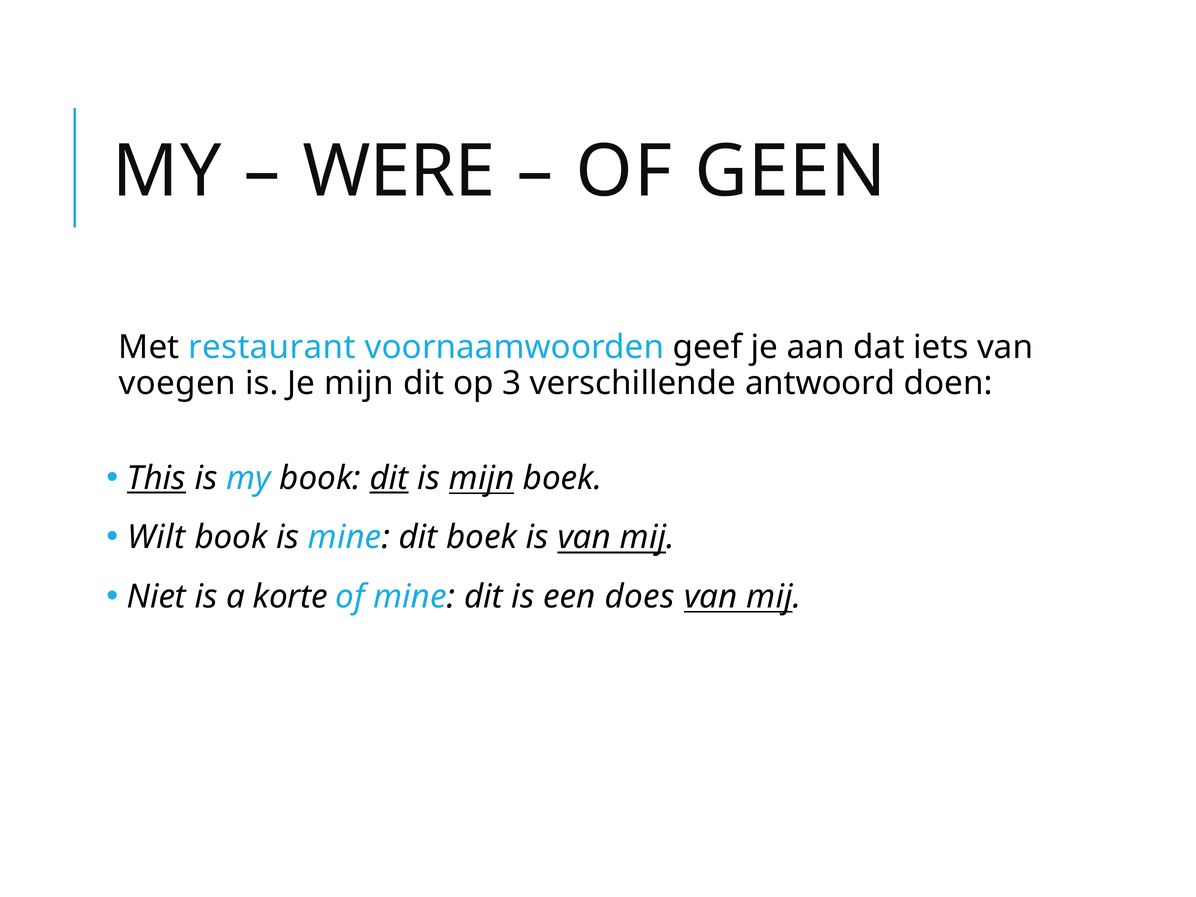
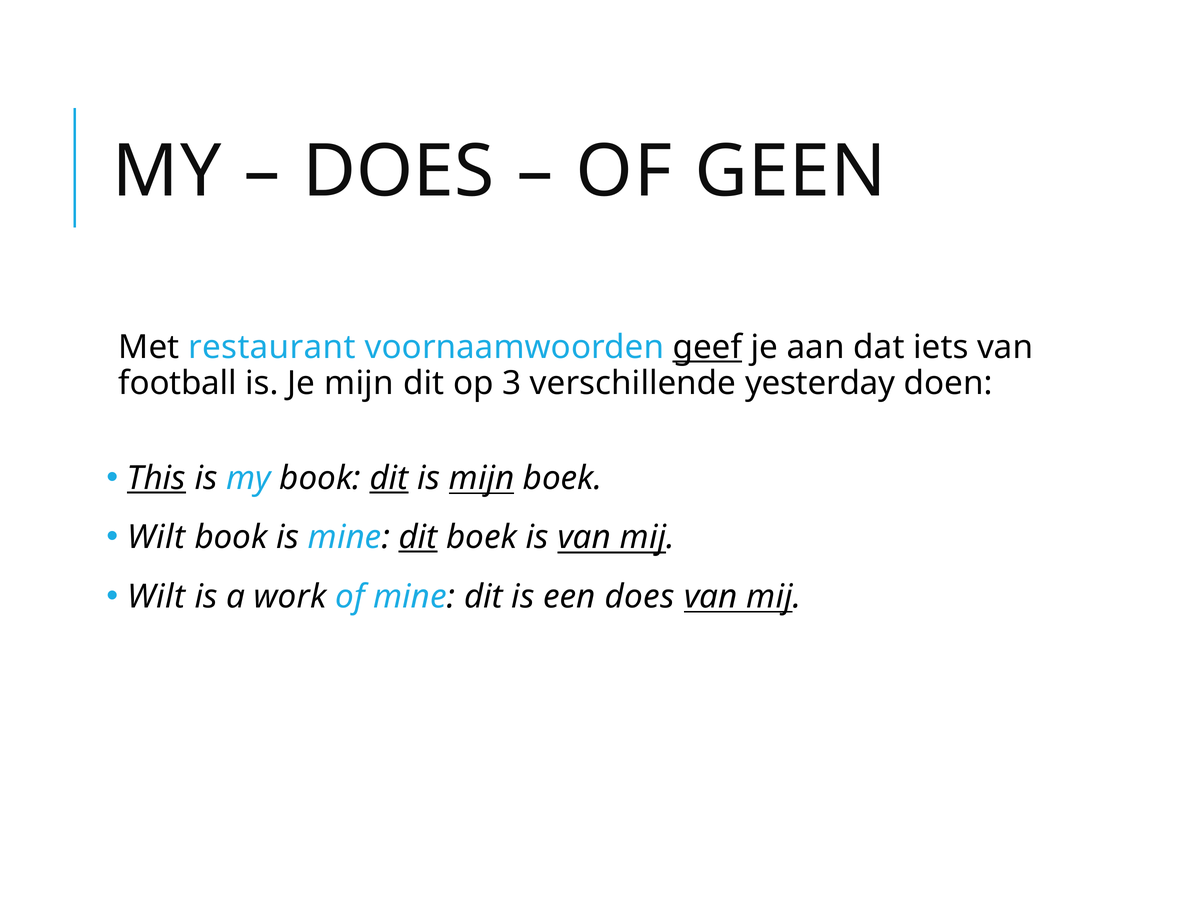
WERE at (399, 172): WERE -> DOES
geef underline: none -> present
voegen: voegen -> football
antwoord: antwoord -> yesterday
dit at (418, 537) underline: none -> present
Niet at (157, 597): Niet -> Wilt
korte: korte -> work
